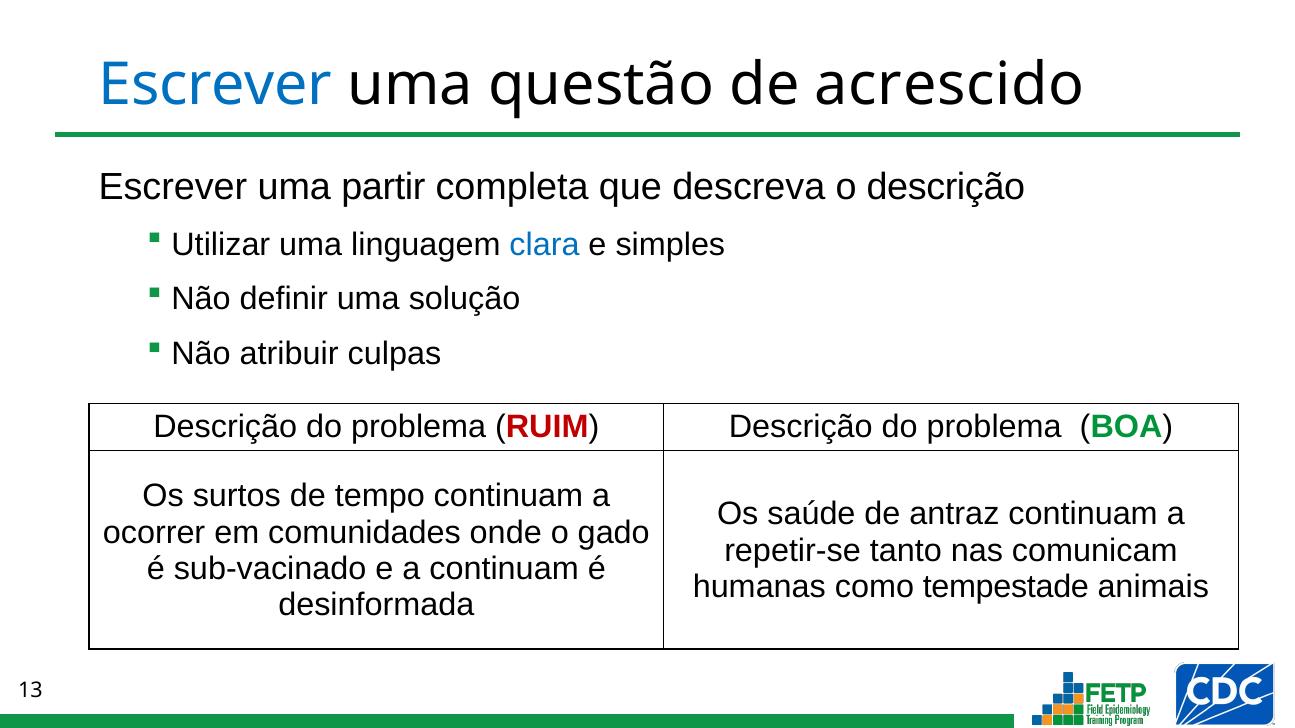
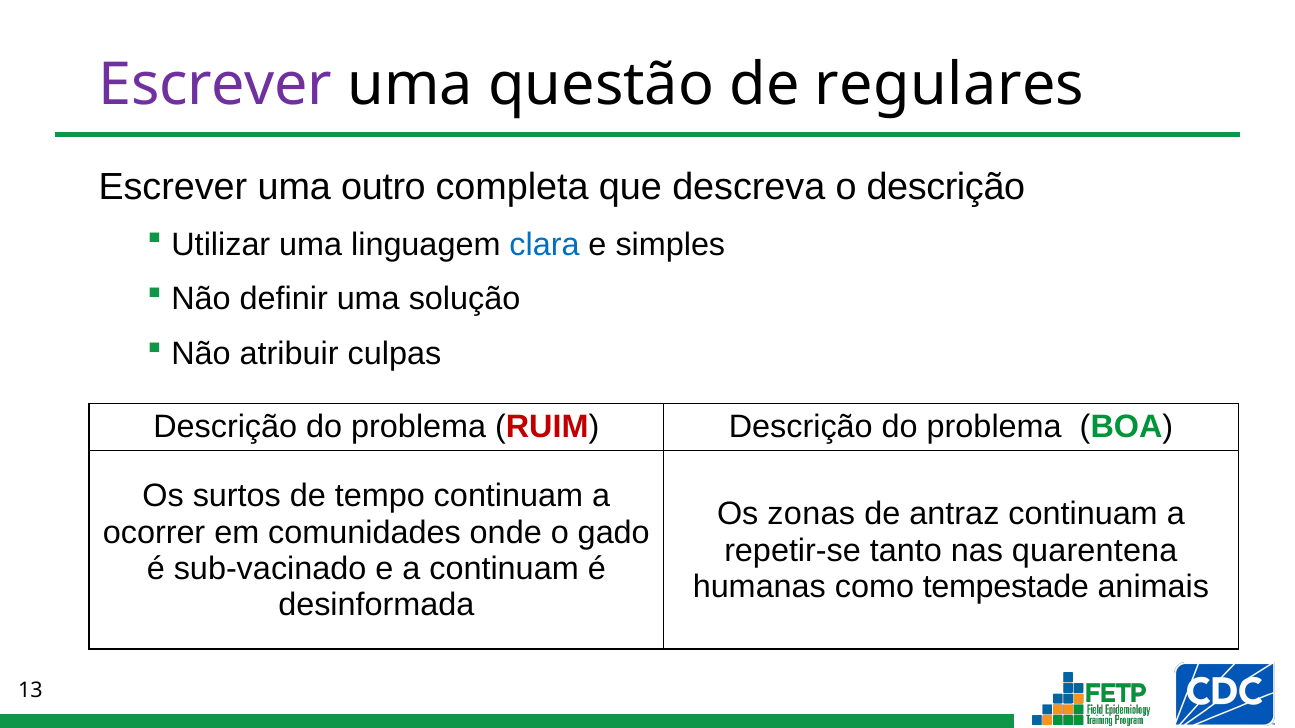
Escrever at (216, 85) colour: blue -> purple
acrescido: acrescido -> regulares
partir: partir -> outro
saúde: saúde -> zonas
comunicam: comunicam -> quarentena
